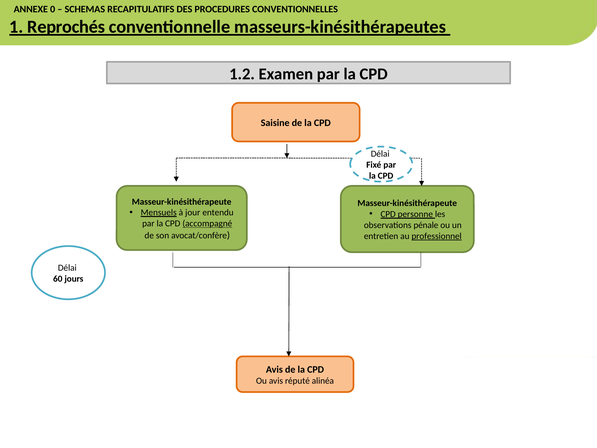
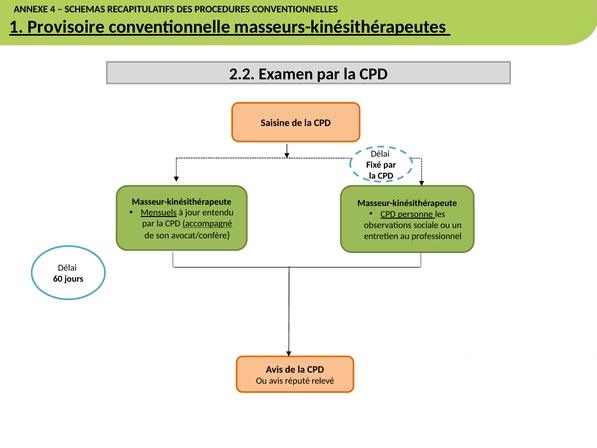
0: 0 -> 4
Reprochés: Reprochés -> Provisoire
1.2: 1.2 -> 2.2
pénale: pénale -> sociale
professionnel underline: present -> none
réputé alinéa: alinéa -> relevé
